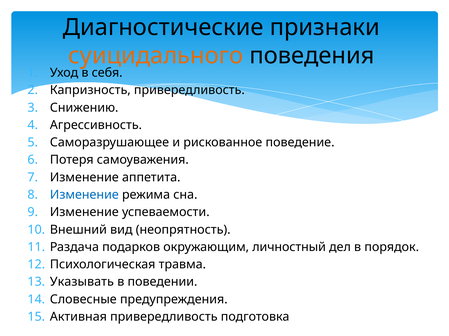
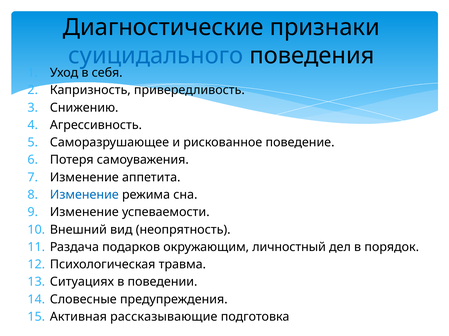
суицидального colour: orange -> blue
Указывать: Указывать -> Ситуациях
Активная привередливость: привередливость -> рассказывающие
